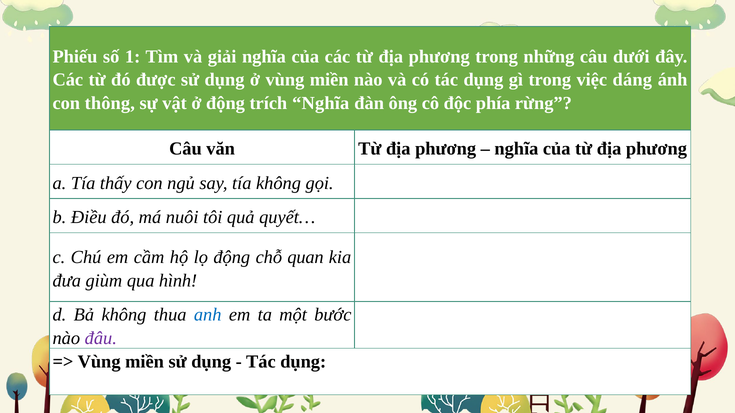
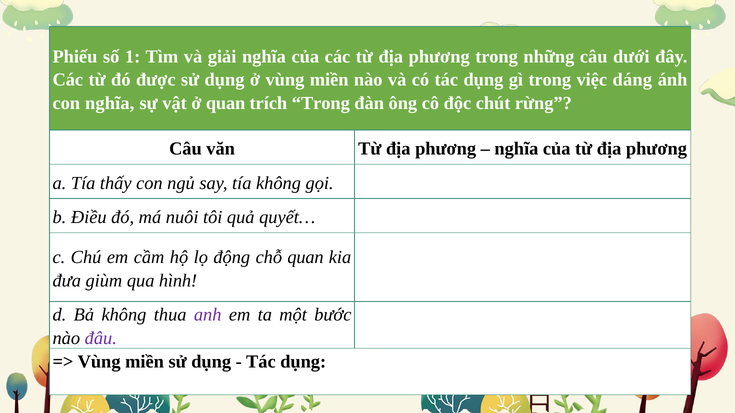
con thông: thông -> nghĩa
ở động: động -> quan
trích Nghĩa: Nghĩa -> Trong
phía: phía -> chút
anh colour: blue -> purple
